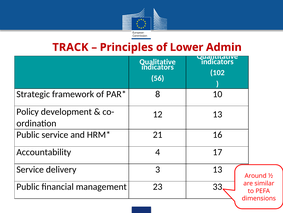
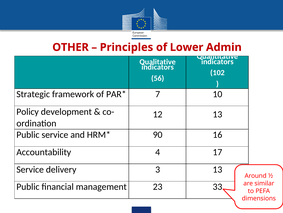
TRACK: TRACK -> OTHER
8: 8 -> 7
21: 21 -> 90
